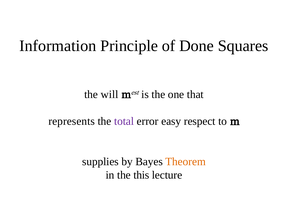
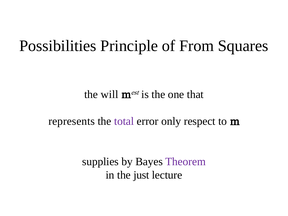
Information: Information -> Possibilities
Done: Done -> From
easy: easy -> only
Theorem colour: orange -> purple
this: this -> just
